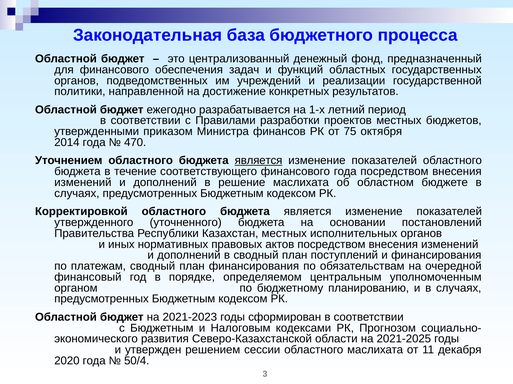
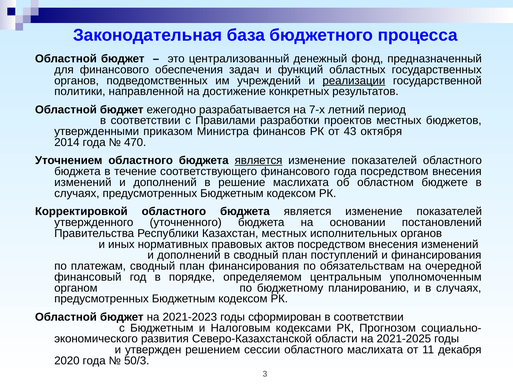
реализации underline: none -> present
1-х: 1-х -> 7-х
75: 75 -> 43
50/4: 50/4 -> 50/3
